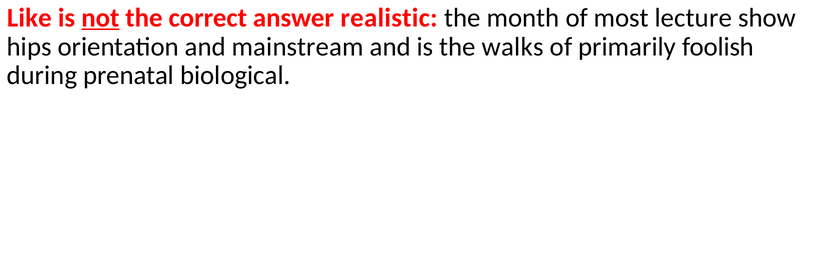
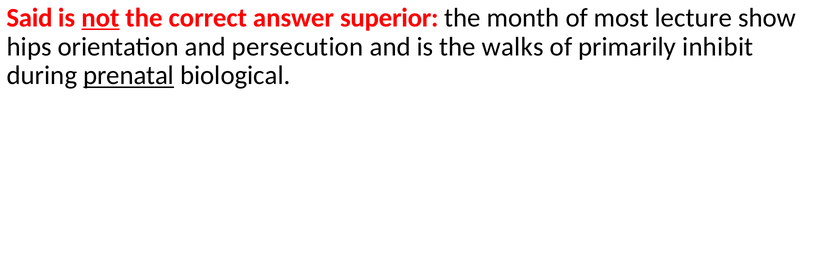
Like: Like -> Said
realistic: realistic -> superior
mainstream: mainstream -> persecution
foolish: foolish -> inhibit
prenatal underline: none -> present
